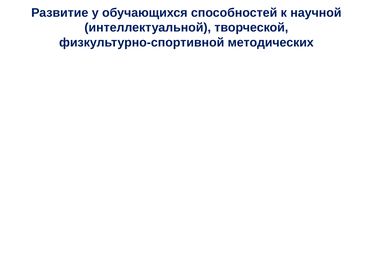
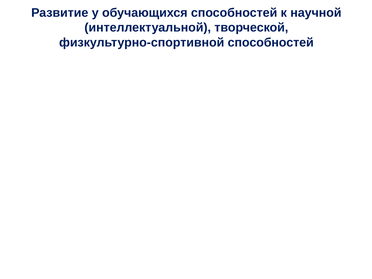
физкультурно-спортивной методических: методических -> способностей
